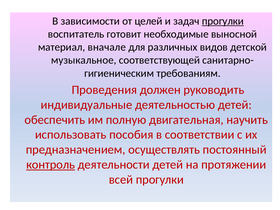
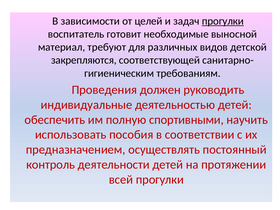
вначале: вначале -> требуют
музыкальное: музыкальное -> закрепляются
двигательная: двигательная -> спортивными
контроль underline: present -> none
